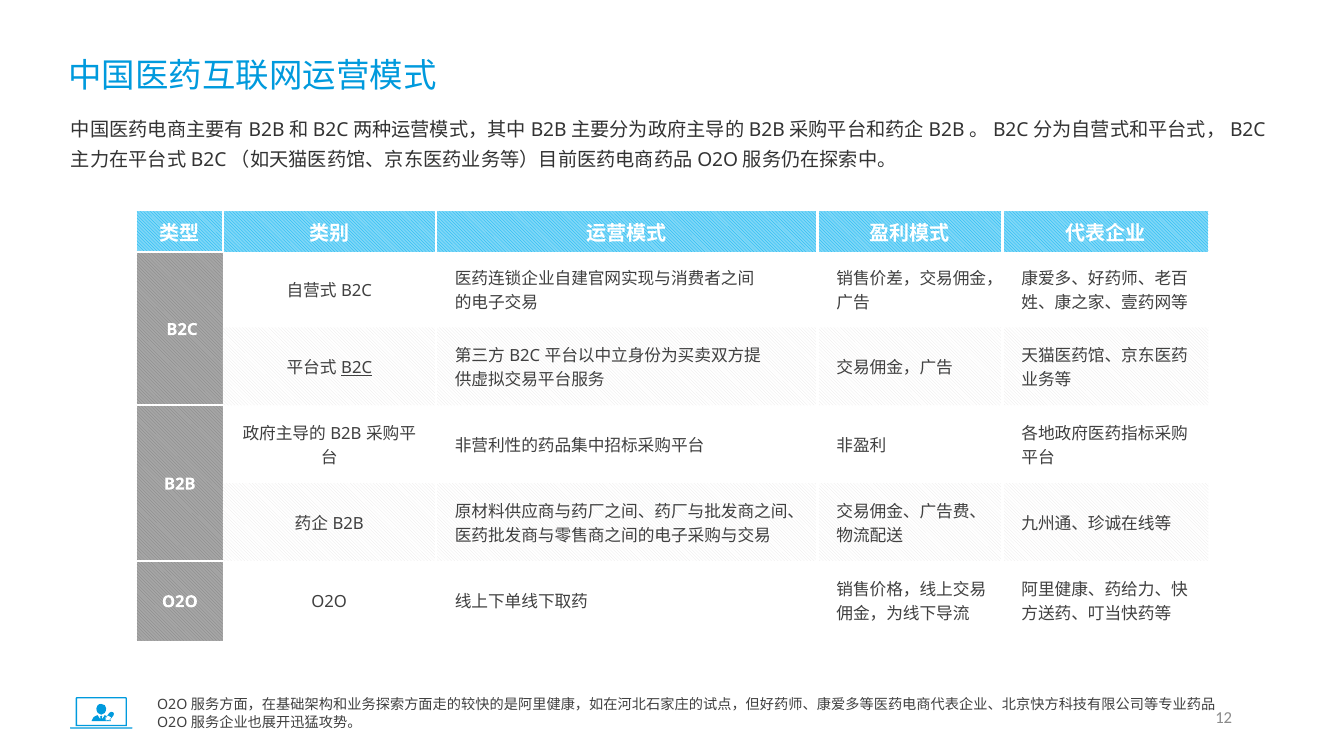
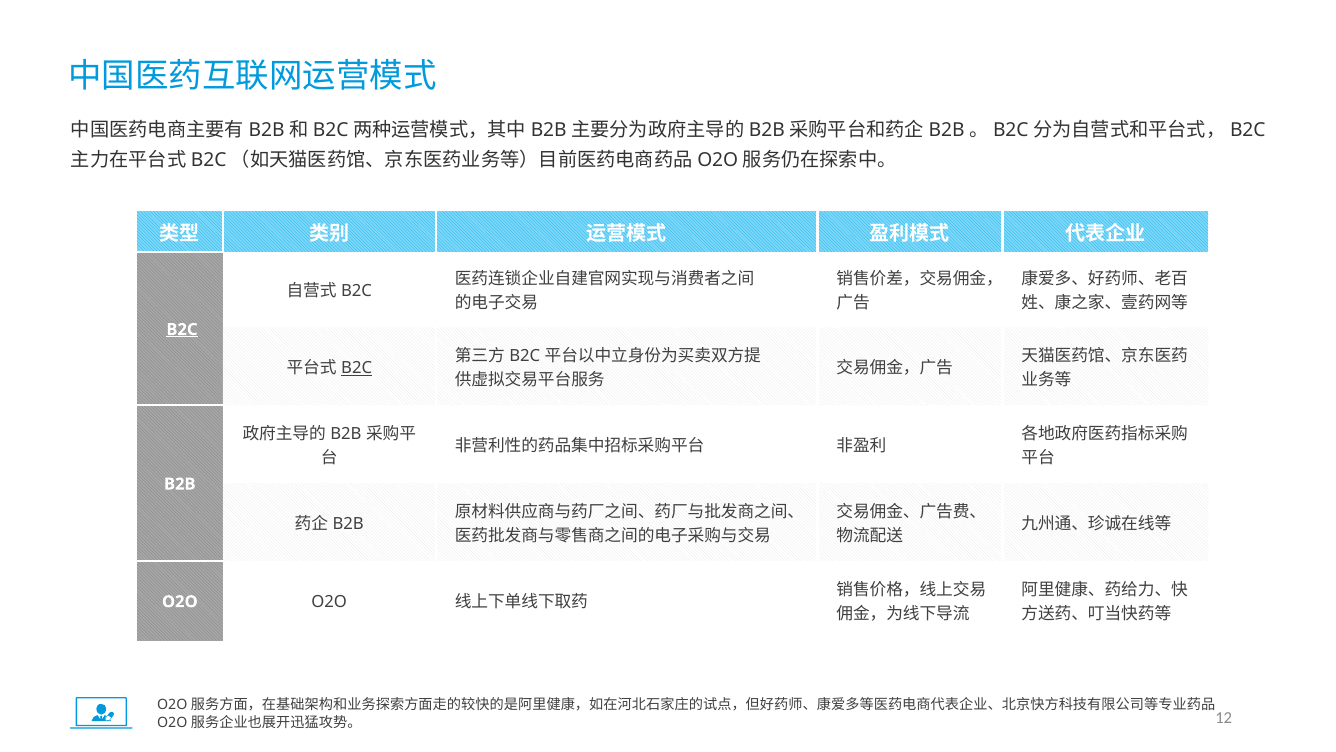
B2C at (182, 329) underline: none -> present
